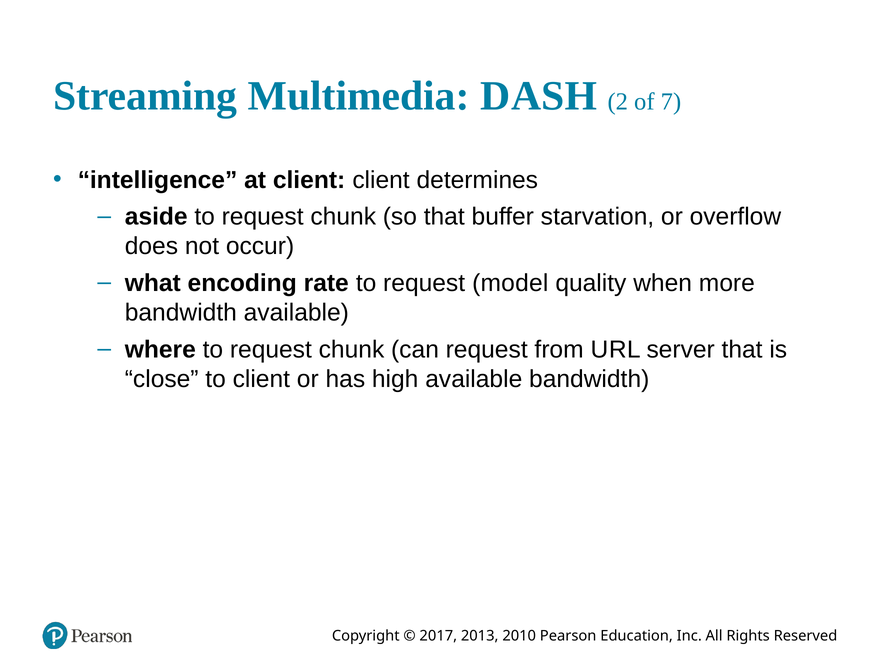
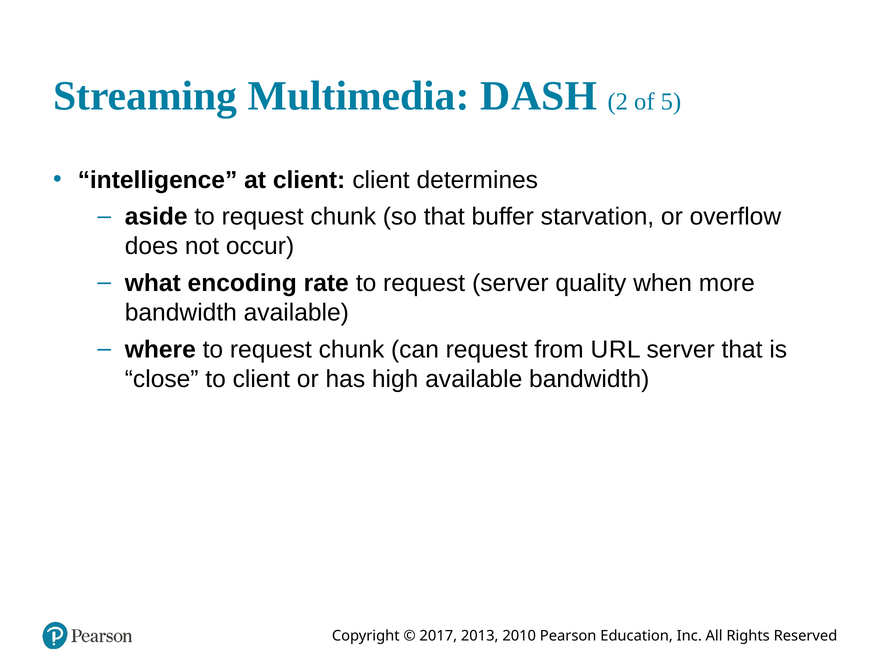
7: 7 -> 5
request model: model -> server
